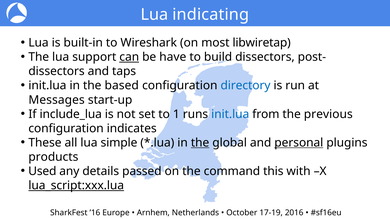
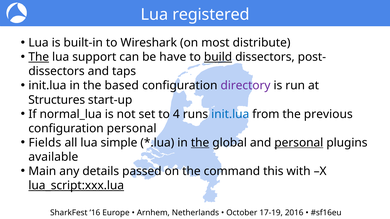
indicating: indicating -> registered
libwiretap: libwiretap -> distribute
The at (39, 57) underline: none -> present
can underline: present -> none
build underline: none -> present
directory colour: blue -> purple
Messages: Messages -> Structures
include_lua: include_lua -> normal_lua
1: 1 -> 4
configuration indicates: indicates -> personal
These: These -> Fields
products: products -> available
Used: Used -> Main
